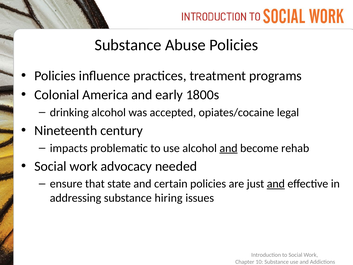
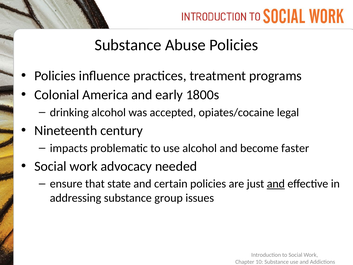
and at (229, 148) underline: present -> none
rehab: rehab -> faster
hiring: hiring -> group
